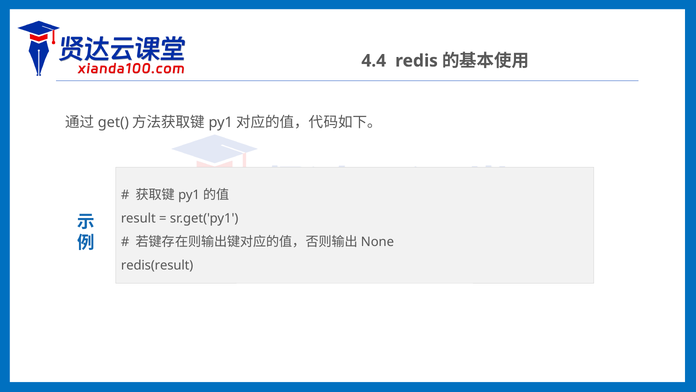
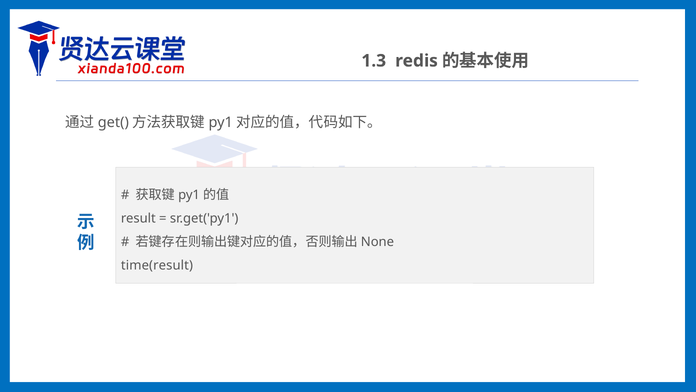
4.4: 4.4 -> 1.3
redis(result: redis(result -> time(result
